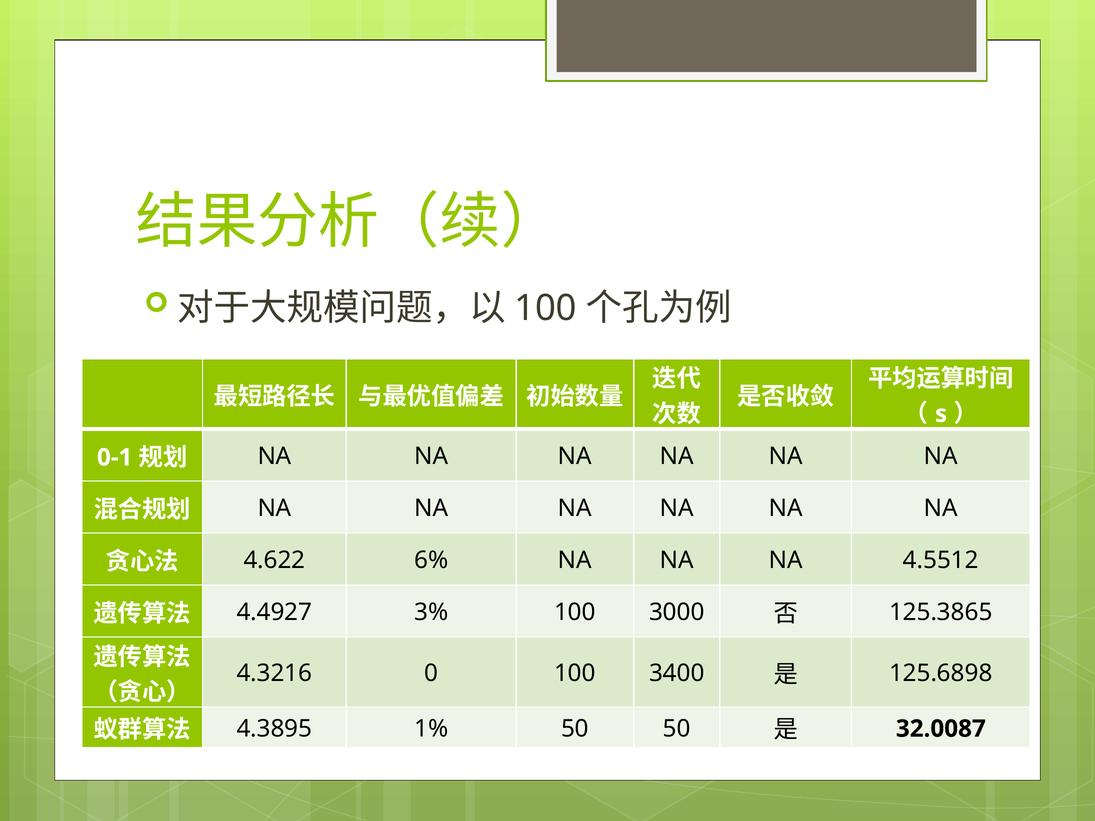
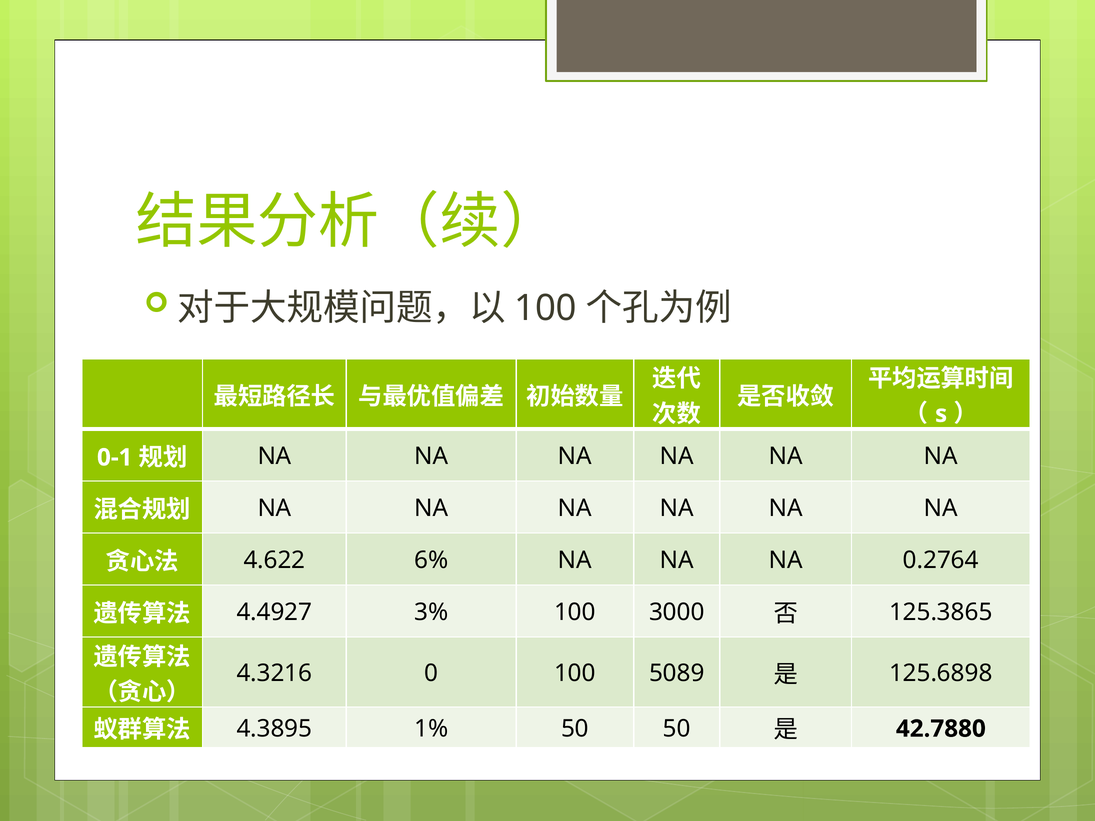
4.5512: 4.5512 -> 0.2764
3400: 3400 -> 5089
32.0087: 32.0087 -> 42.7880
